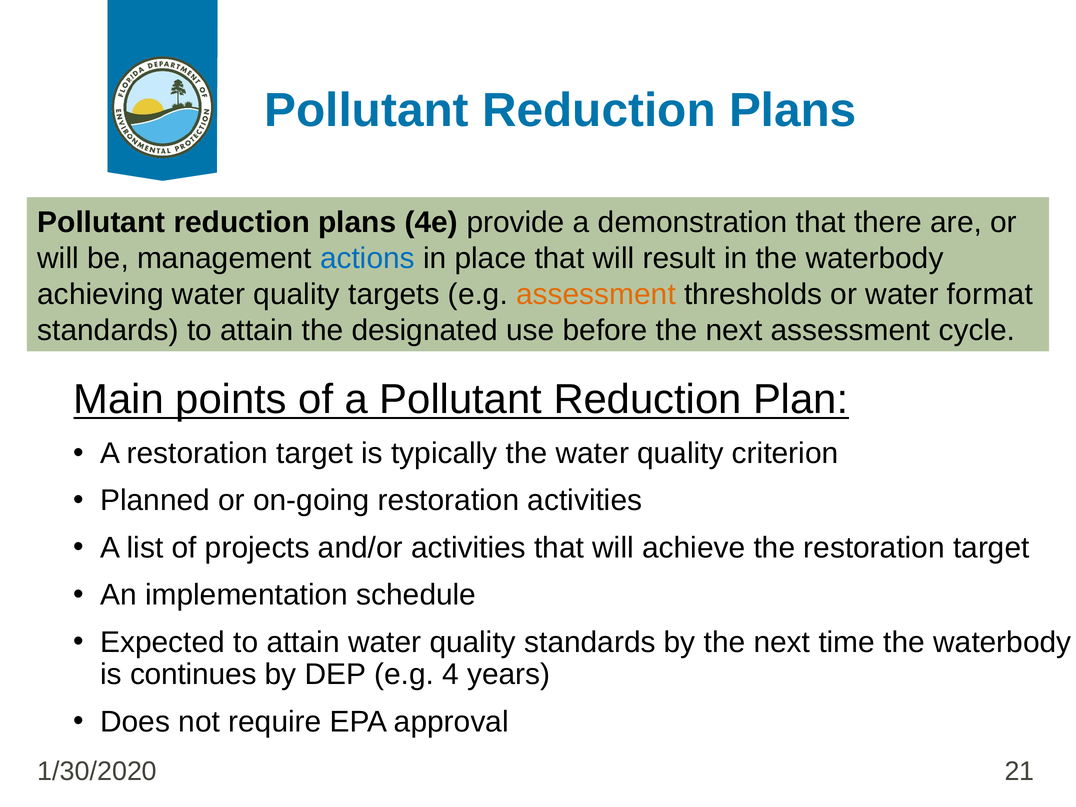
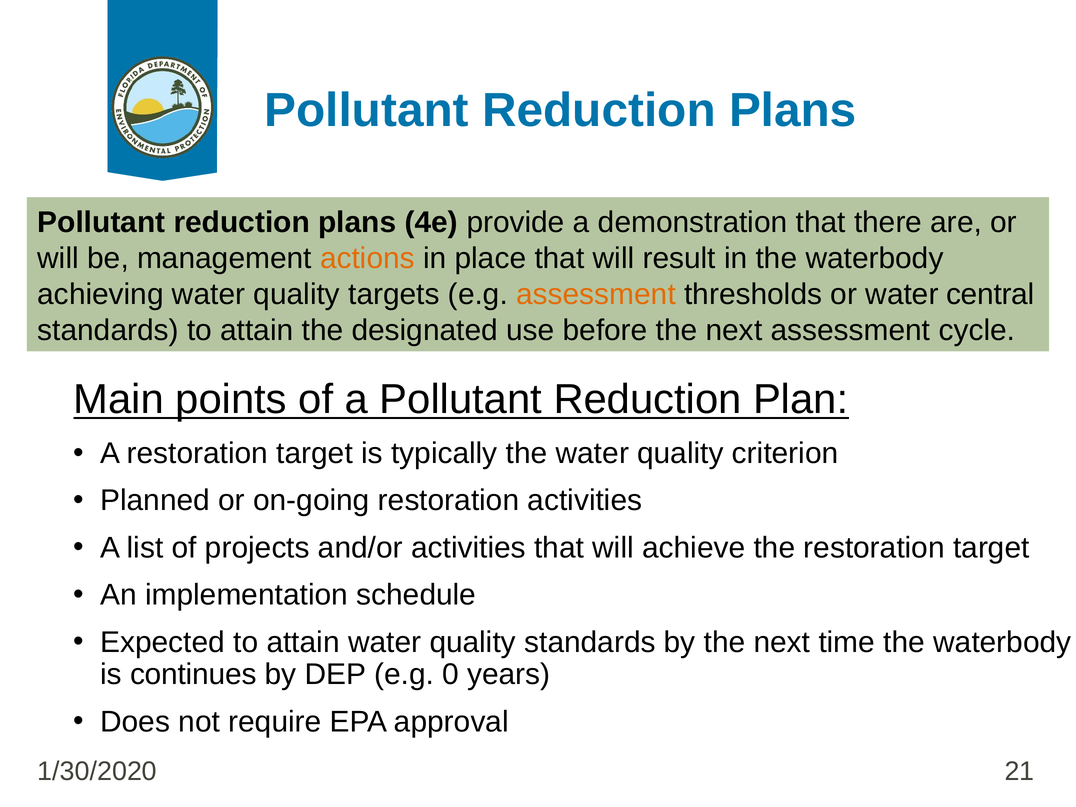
actions colour: blue -> orange
format: format -> central
4: 4 -> 0
